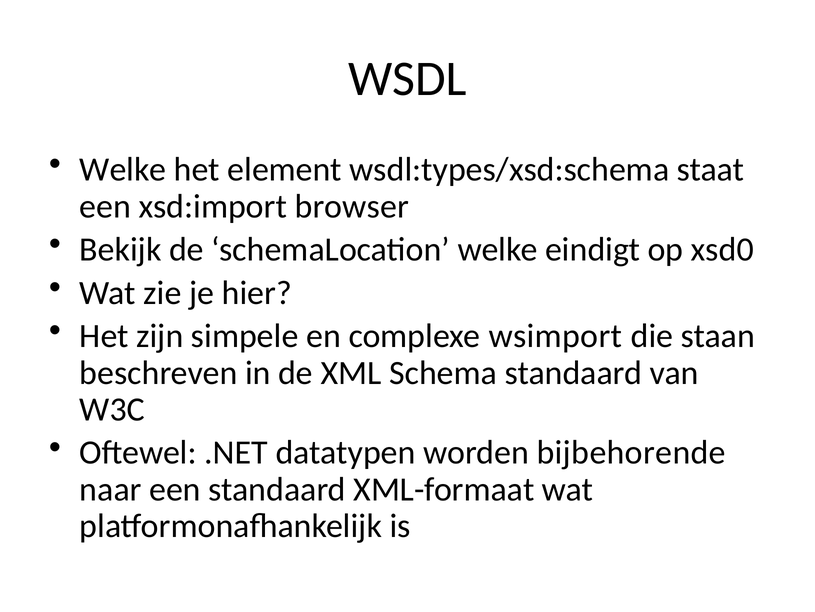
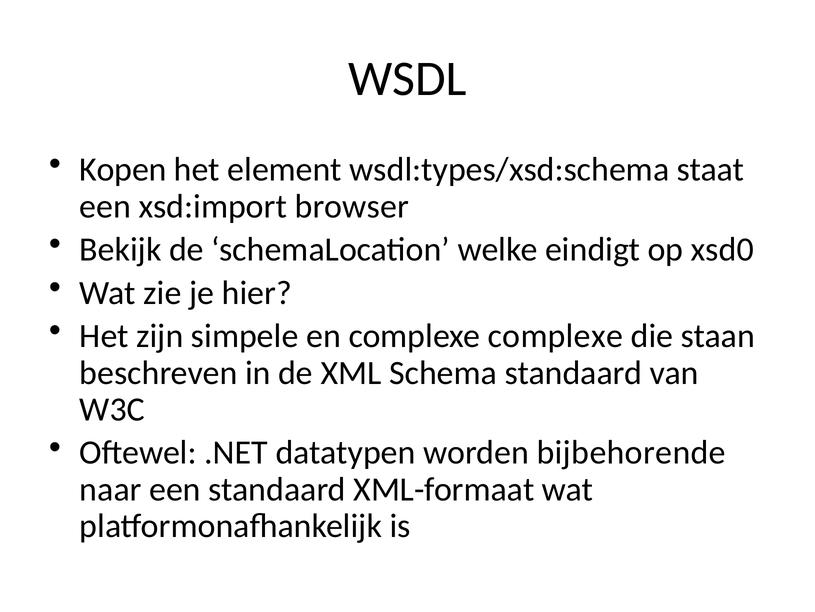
Welke at (123, 169): Welke -> Kopen
complexe wsimport: wsimport -> complexe
